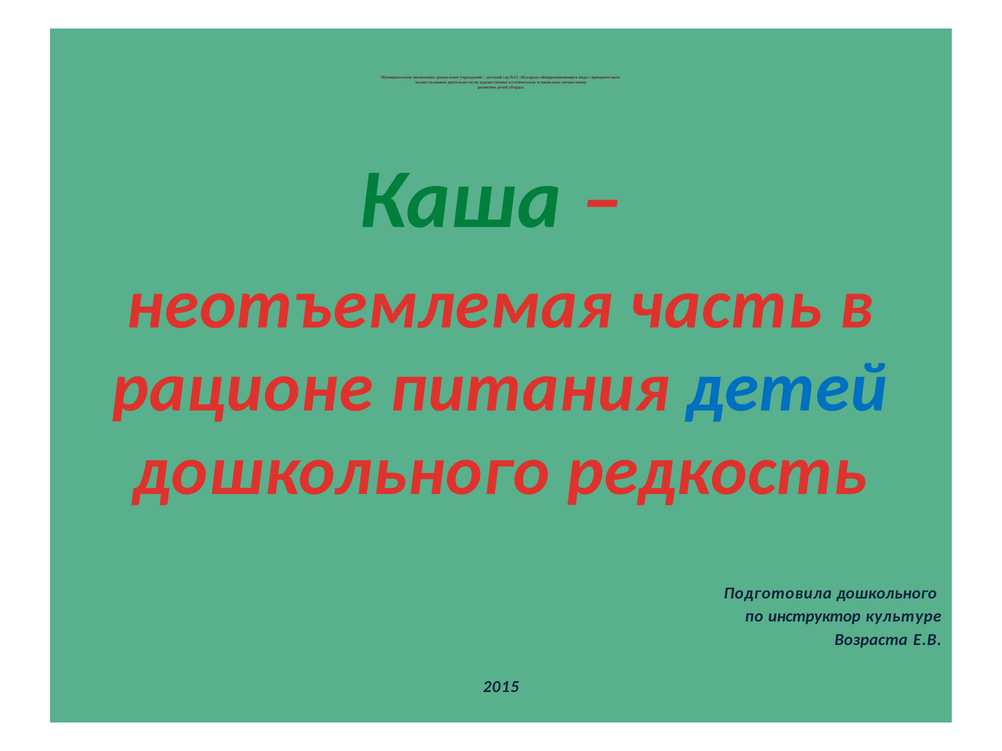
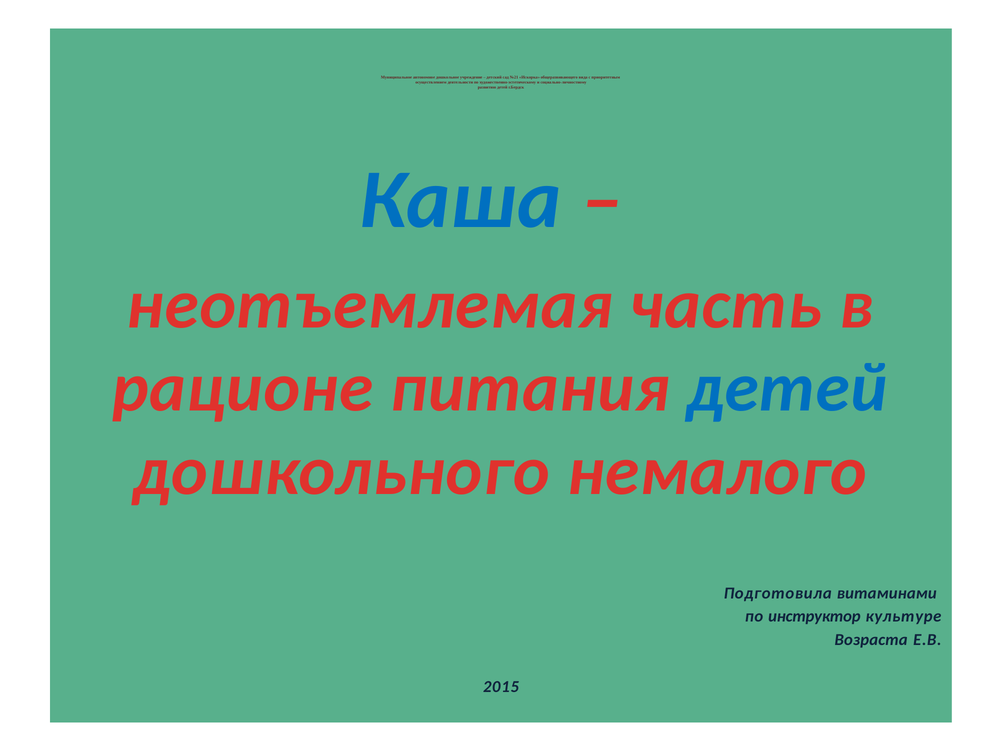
Каша colour: green -> blue
редкость: редкость -> немалого
Подготовила дошкольного: дошкольного -> витаминами
